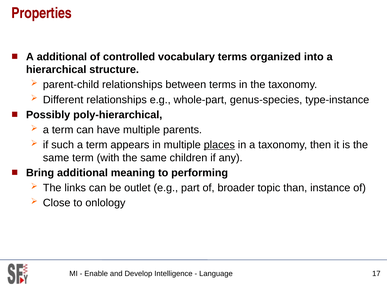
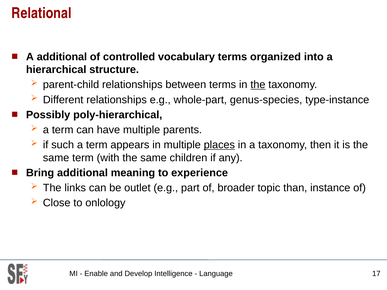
Properties: Properties -> Relational
the at (258, 85) underline: none -> present
performing: performing -> experience
